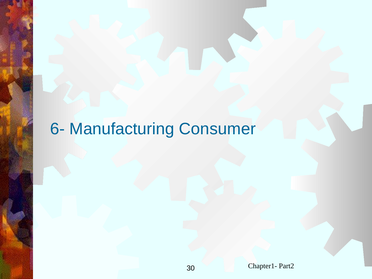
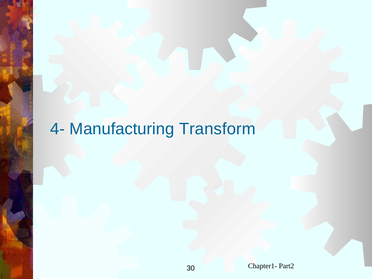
6-: 6- -> 4-
Consumer: Consumer -> Transform
